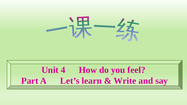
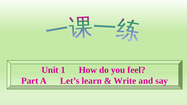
4: 4 -> 1
